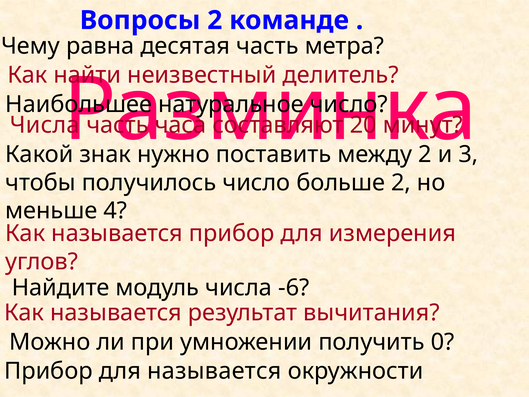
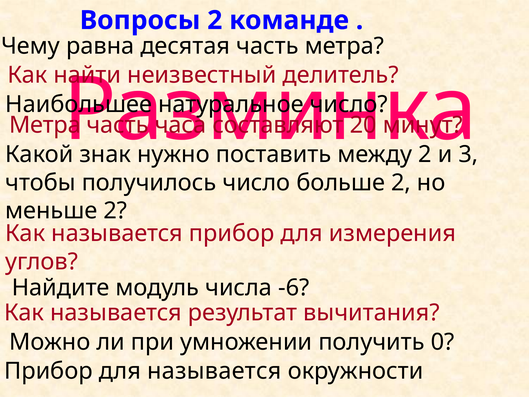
Числа at (45, 125): Числа -> Метра
меньше 4: 4 -> 2
